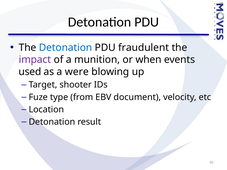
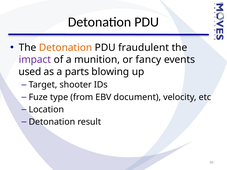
Detonation at (66, 48) colour: blue -> orange
when: when -> fancy
were: were -> parts
